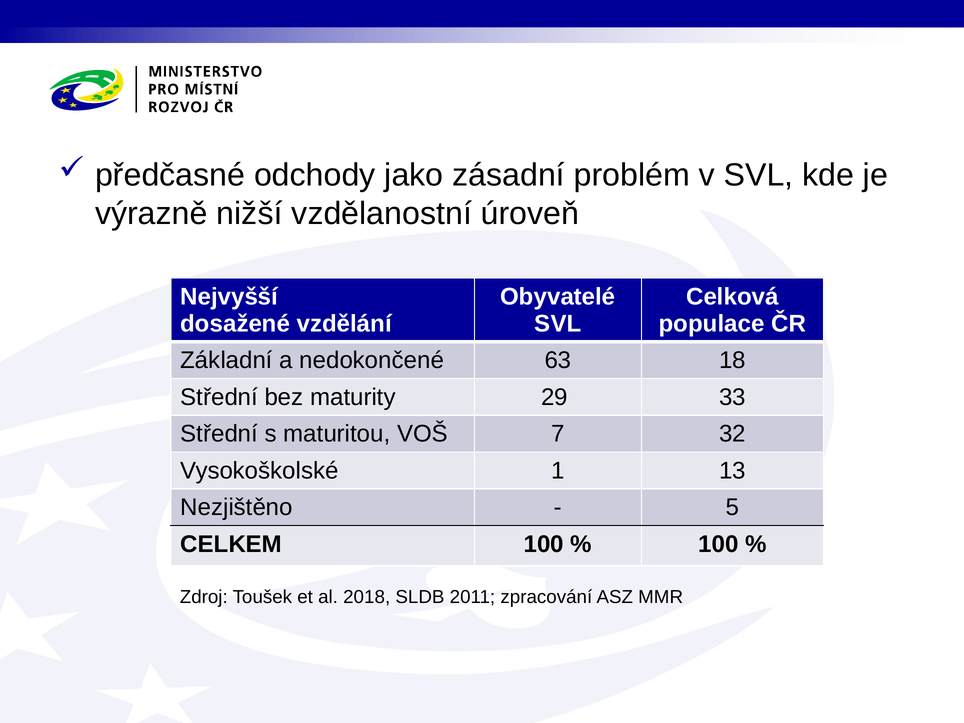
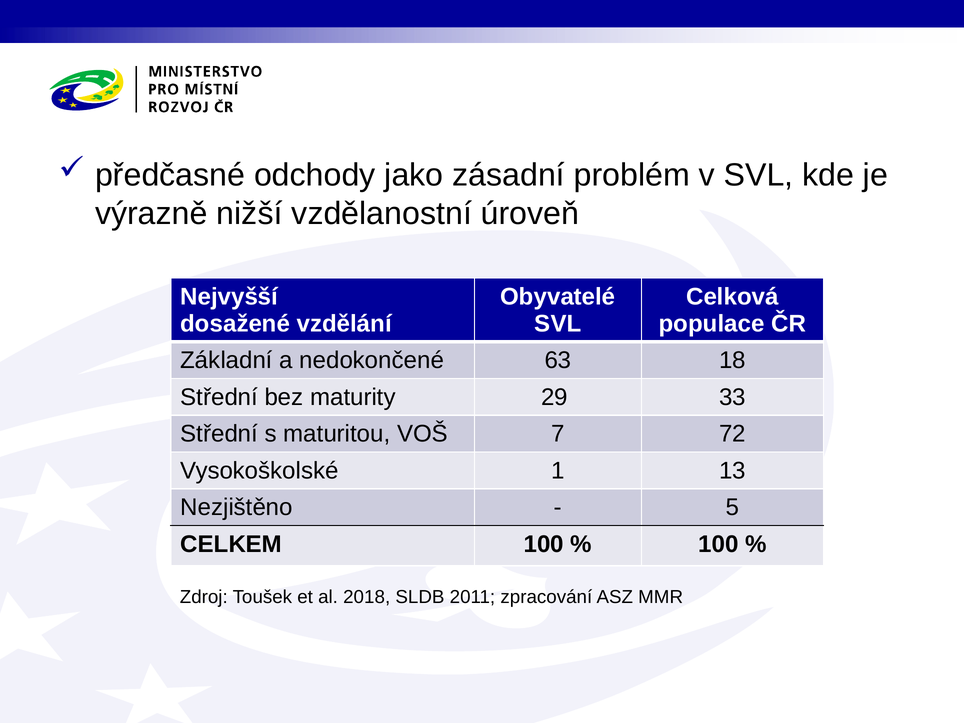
32: 32 -> 72
